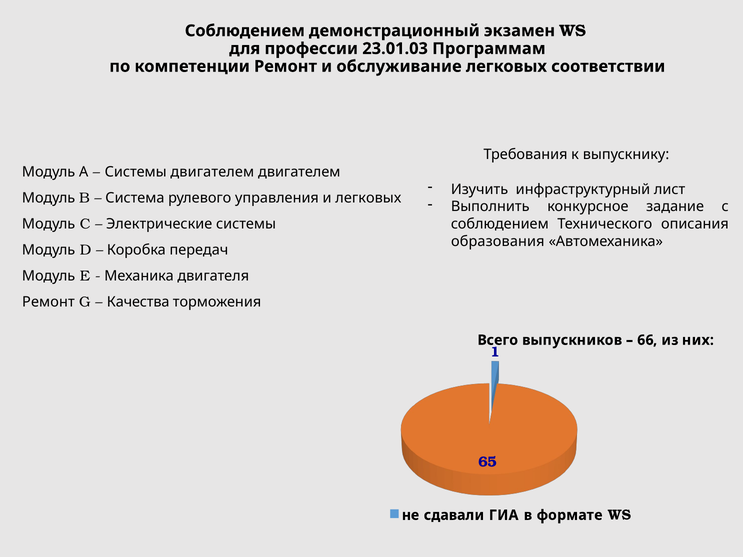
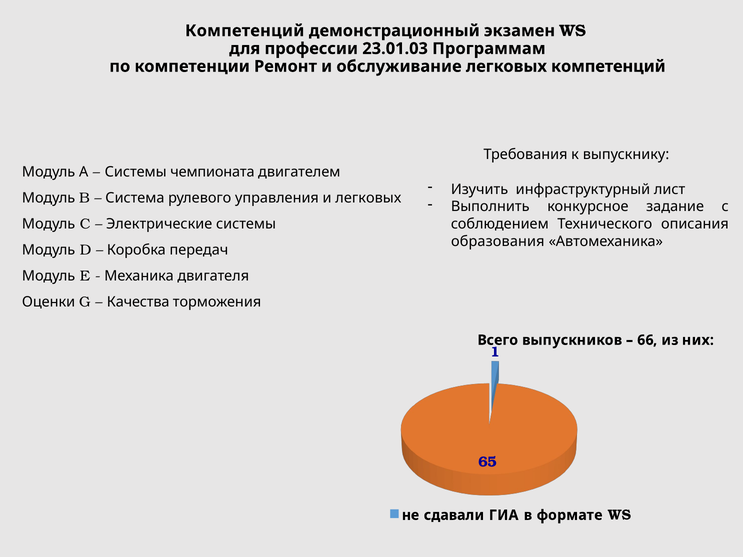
Соблюдением at (245, 31): Соблюдением -> Компетенций
легковых соответствии: соответствии -> компетенций
Системы двигателем: двигателем -> чемпионата
Ремонт at (48, 302): Ремонт -> Оценки
